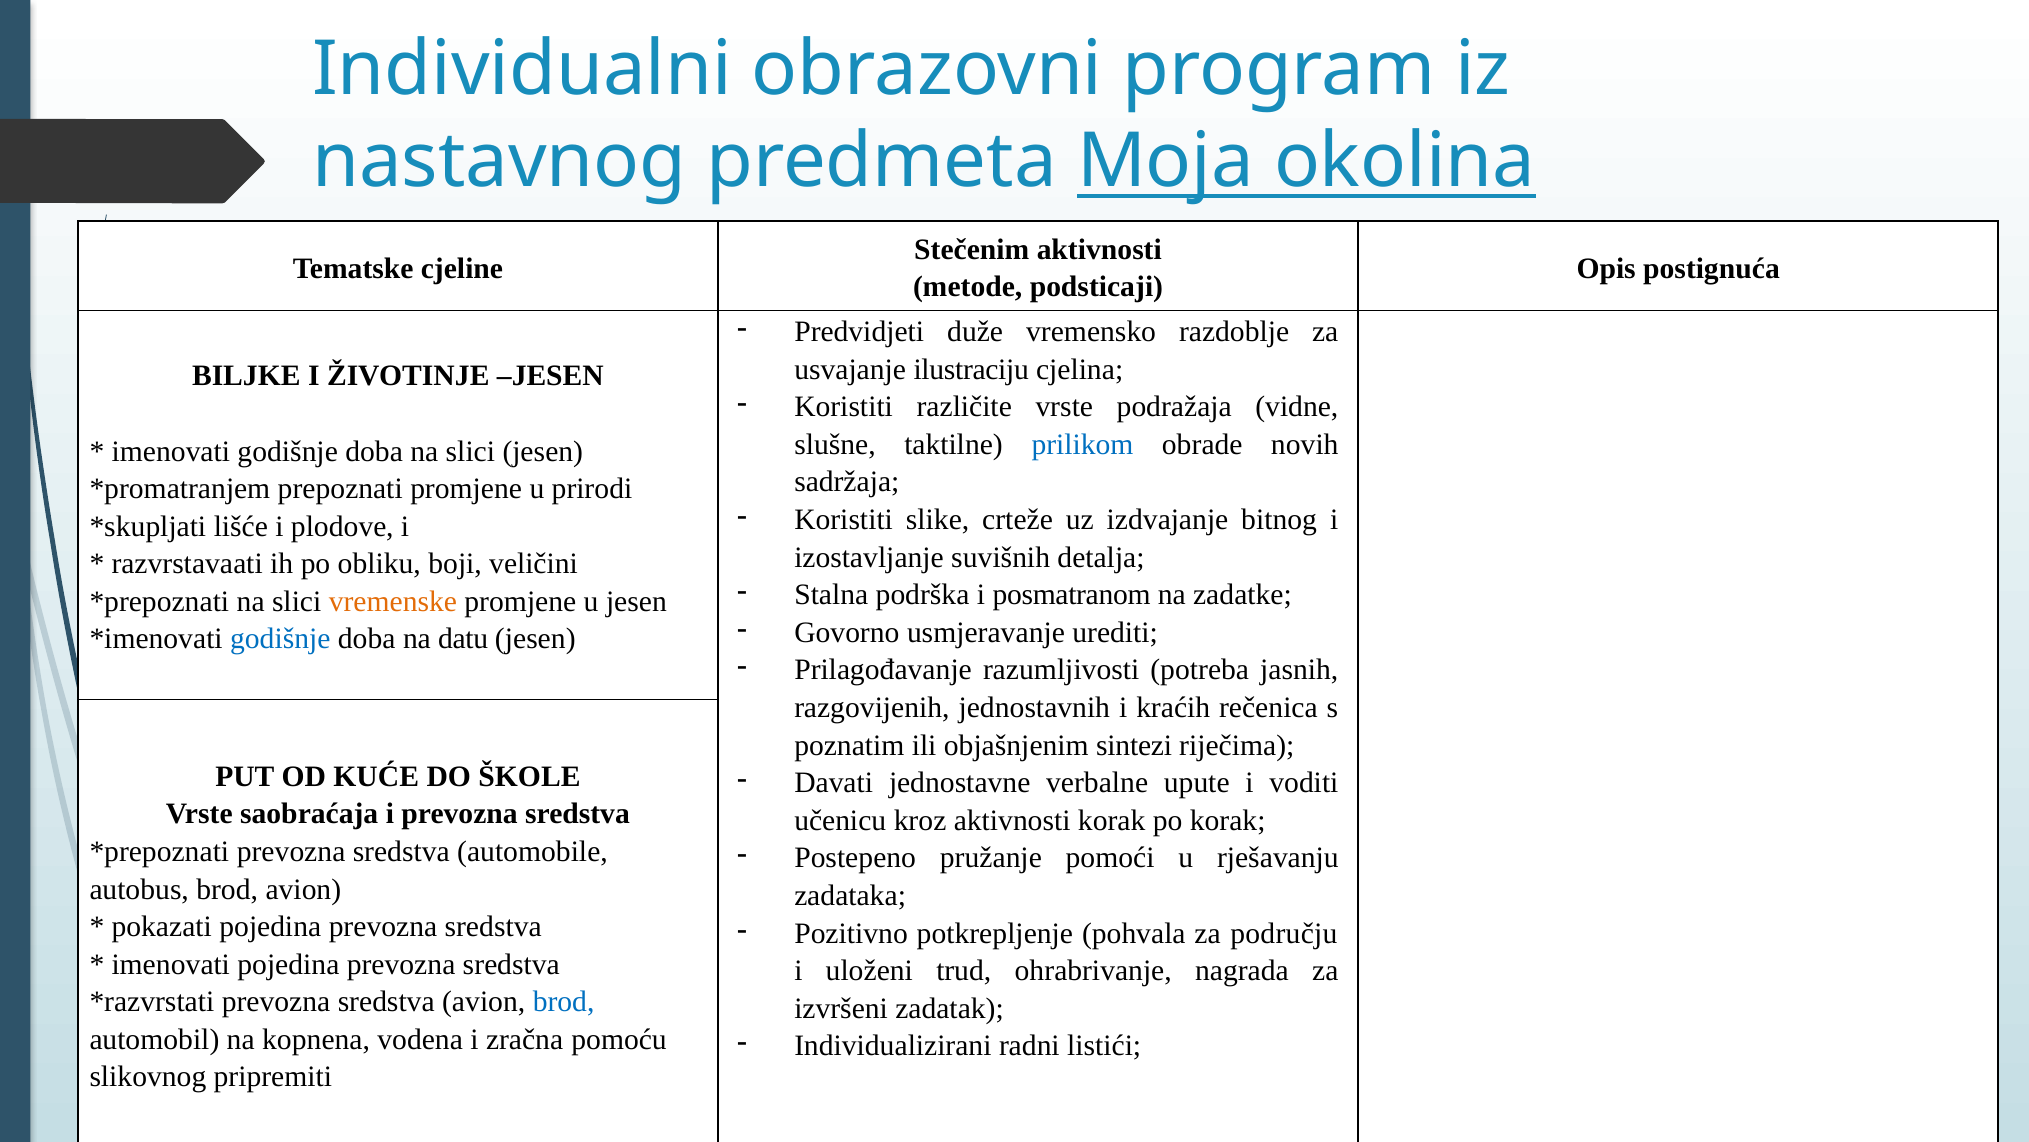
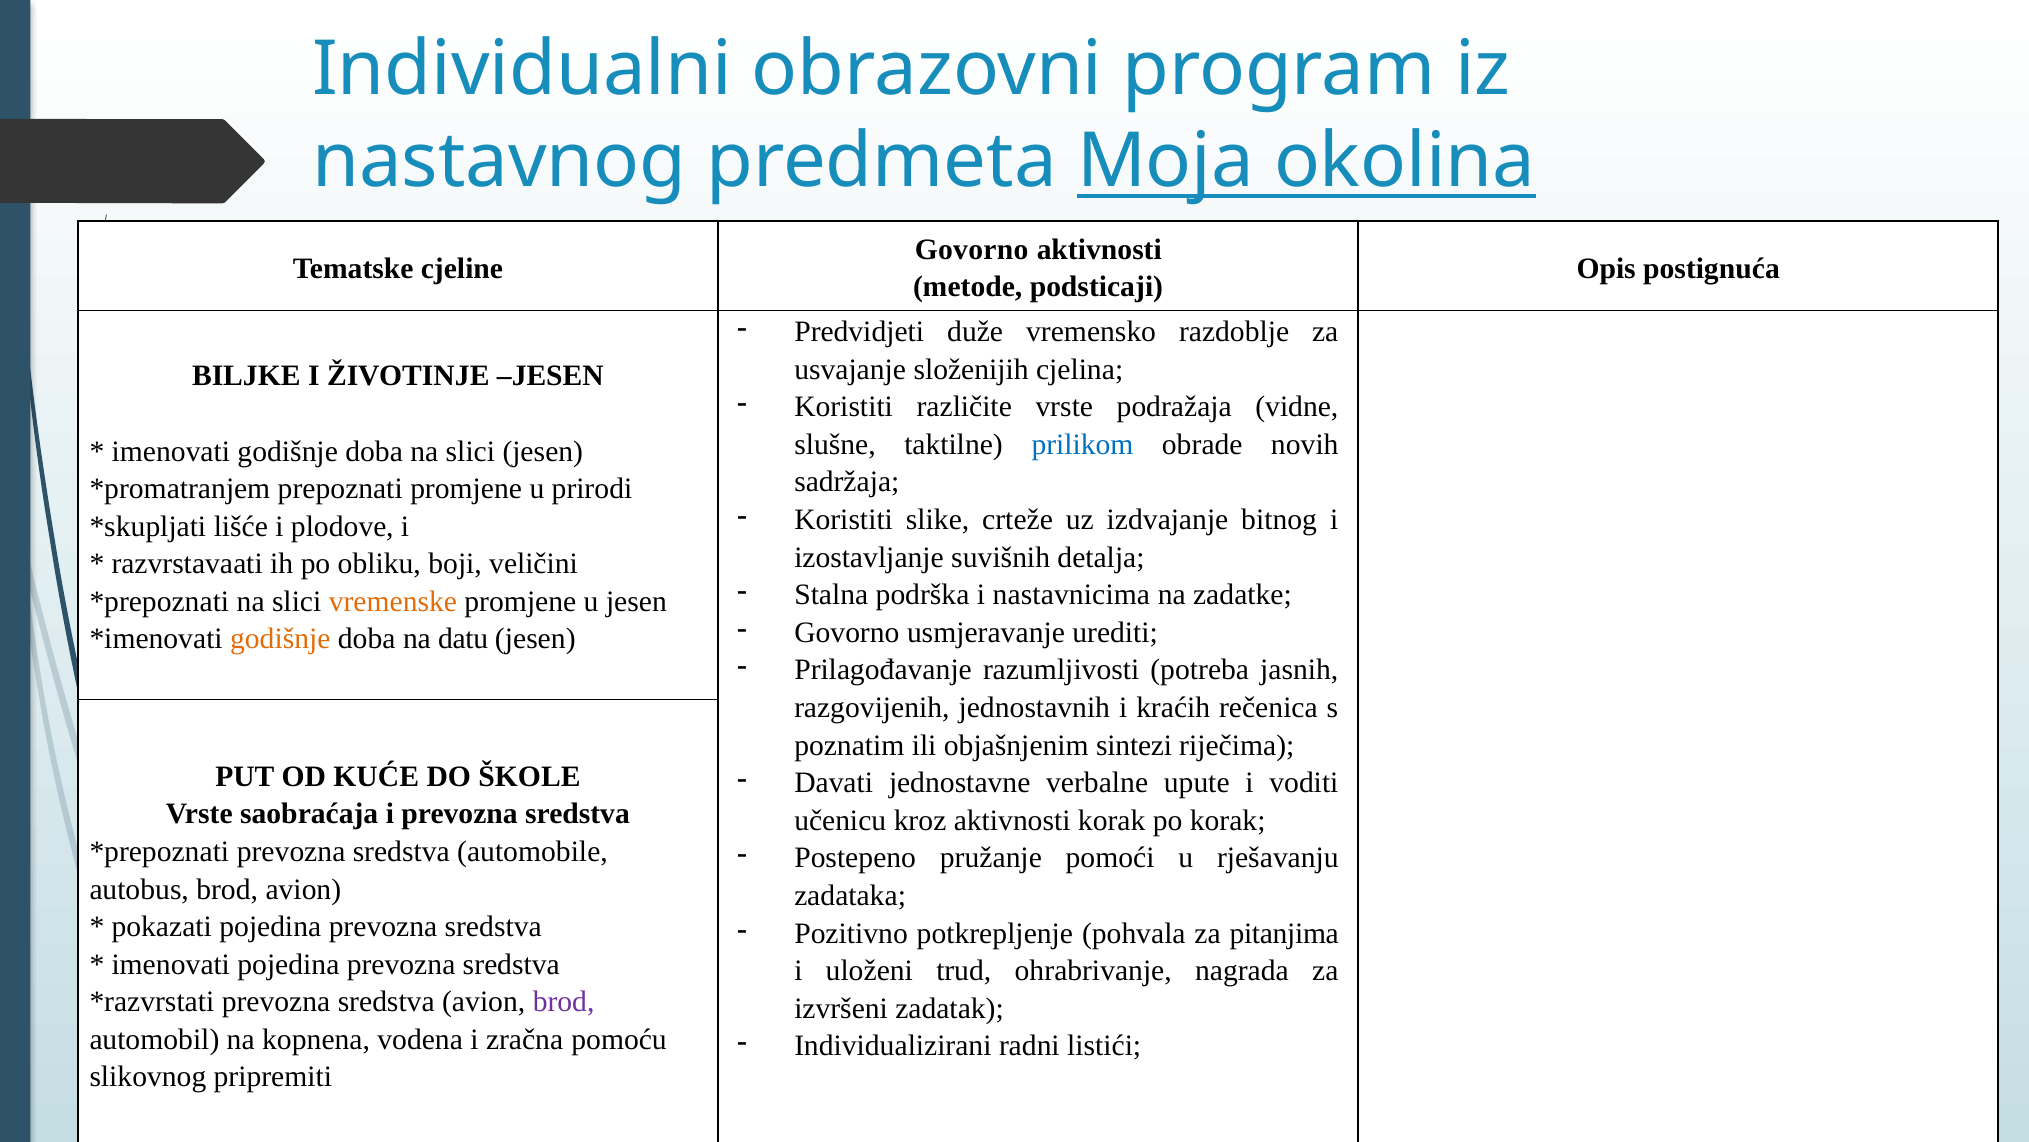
Stečenim at (972, 249): Stečenim -> Govorno
ilustraciju: ilustraciju -> složenijih
posmatranom: posmatranom -> nastavnicima
godišnje at (280, 639) colour: blue -> orange
području: području -> pitanjima
brod at (564, 1001) colour: blue -> purple
